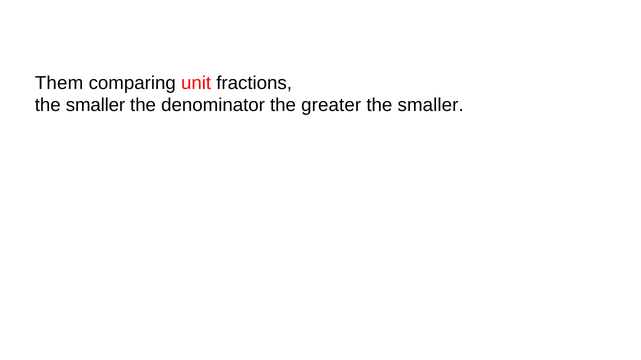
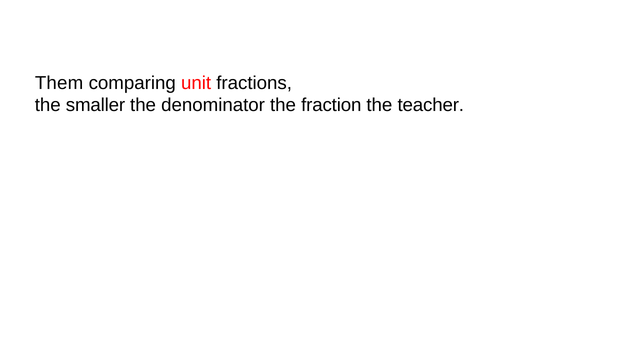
greater: greater -> fraction
smaller at (431, 105): smaller -> teacher
